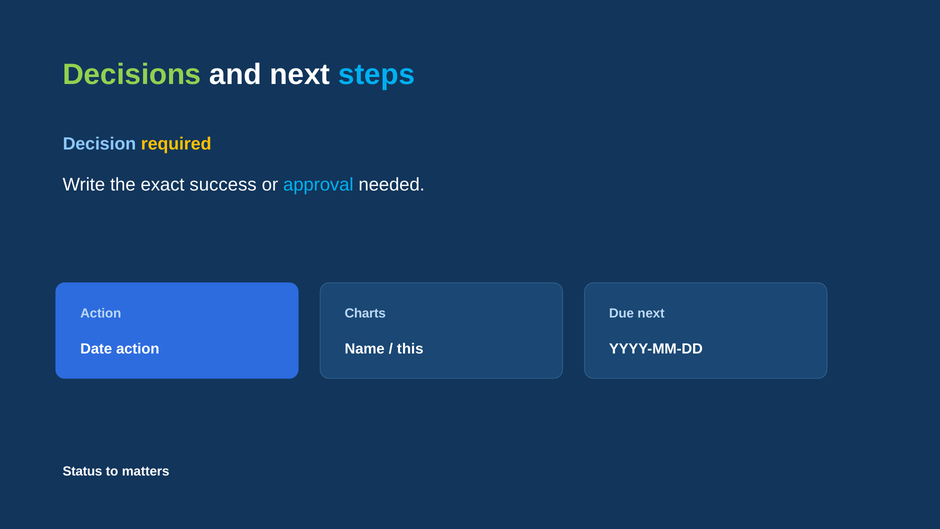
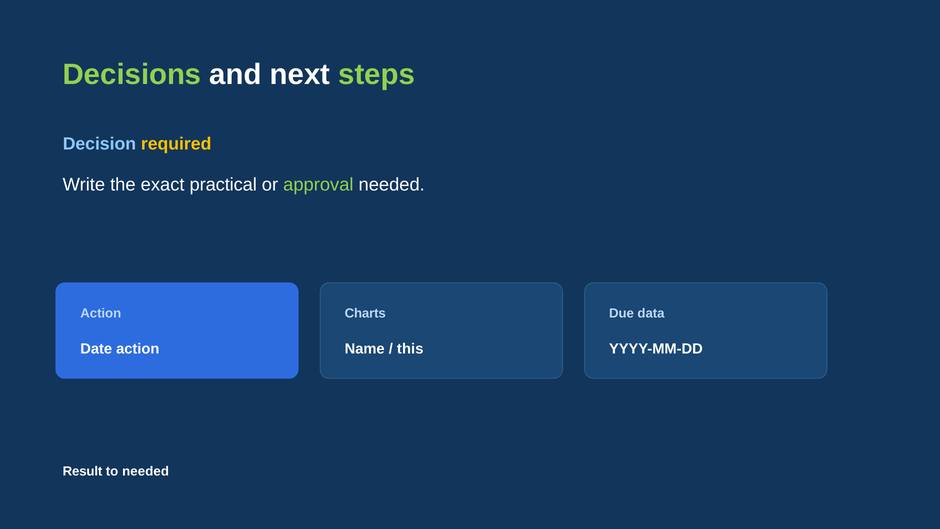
steps colour: light blue -> light green
success: success -> practical
approval colour: light blue -> light green
Due next: next -> data
Status: Status -> Result
to matters: matters -> needed
